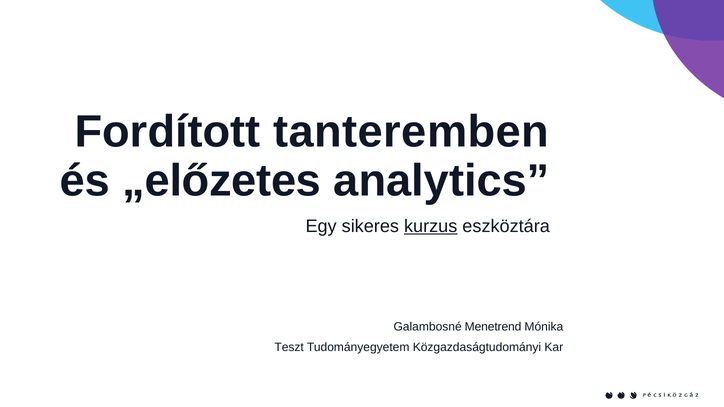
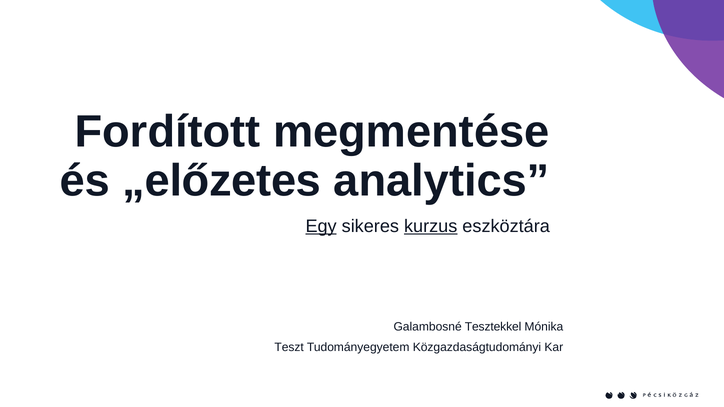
tanteremben: tanteremben -> megmentése
Egy underline: none -> present
Menetrend: Menetrend -> Tesztekkel
